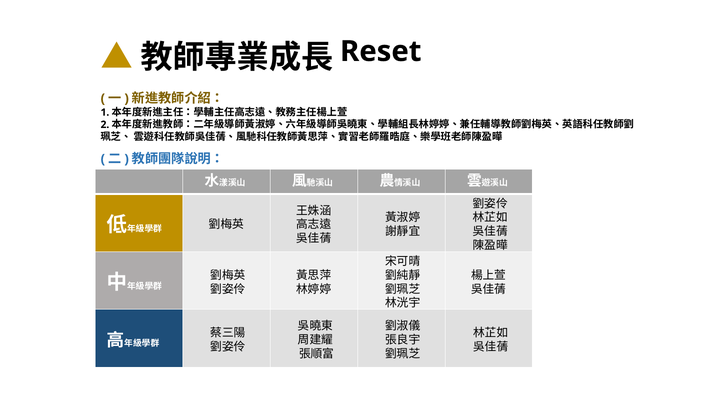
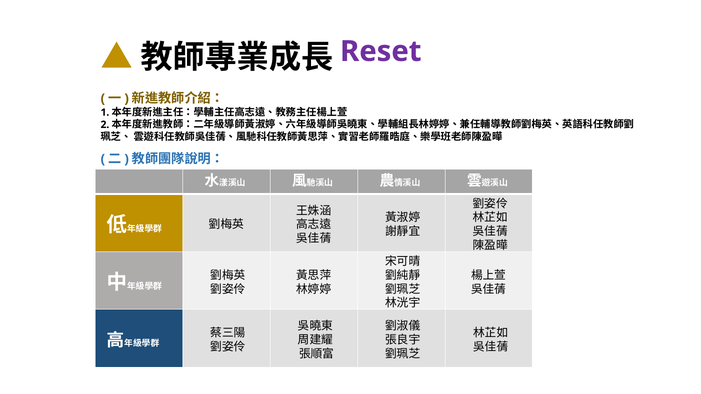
Reset colour: black -> purple
